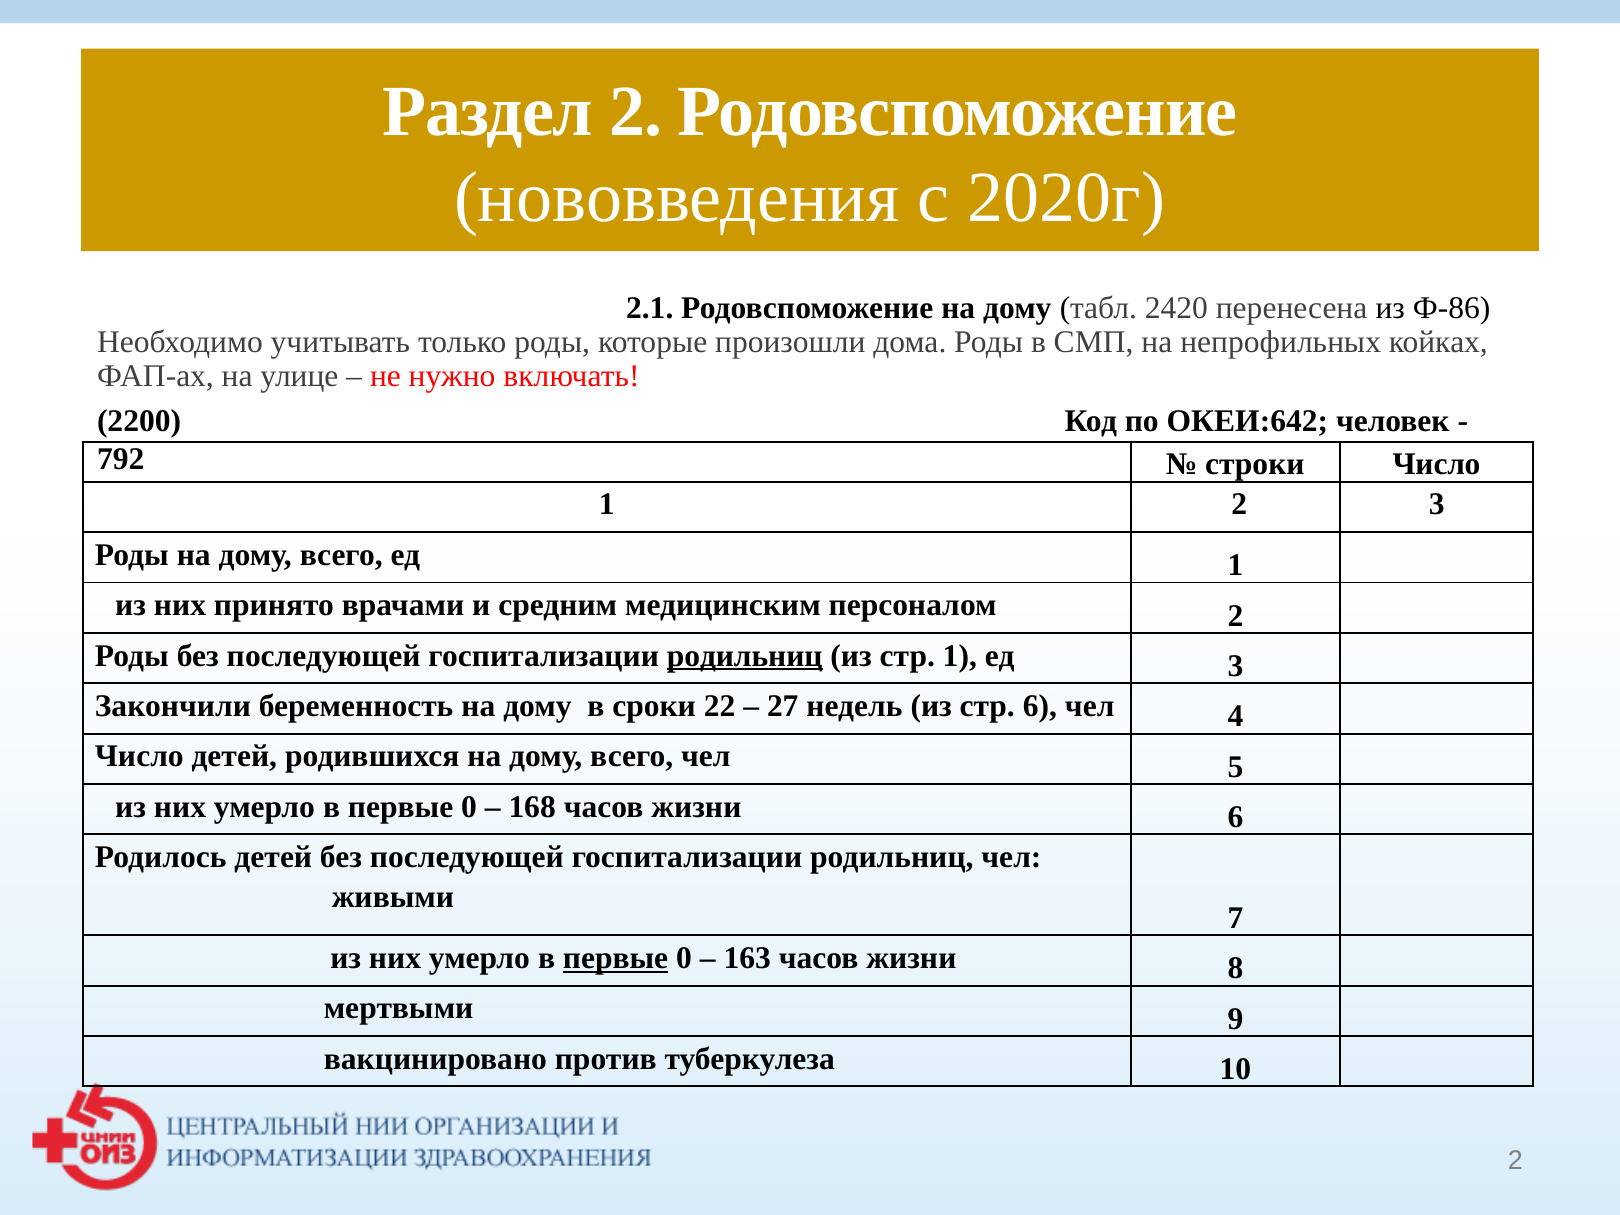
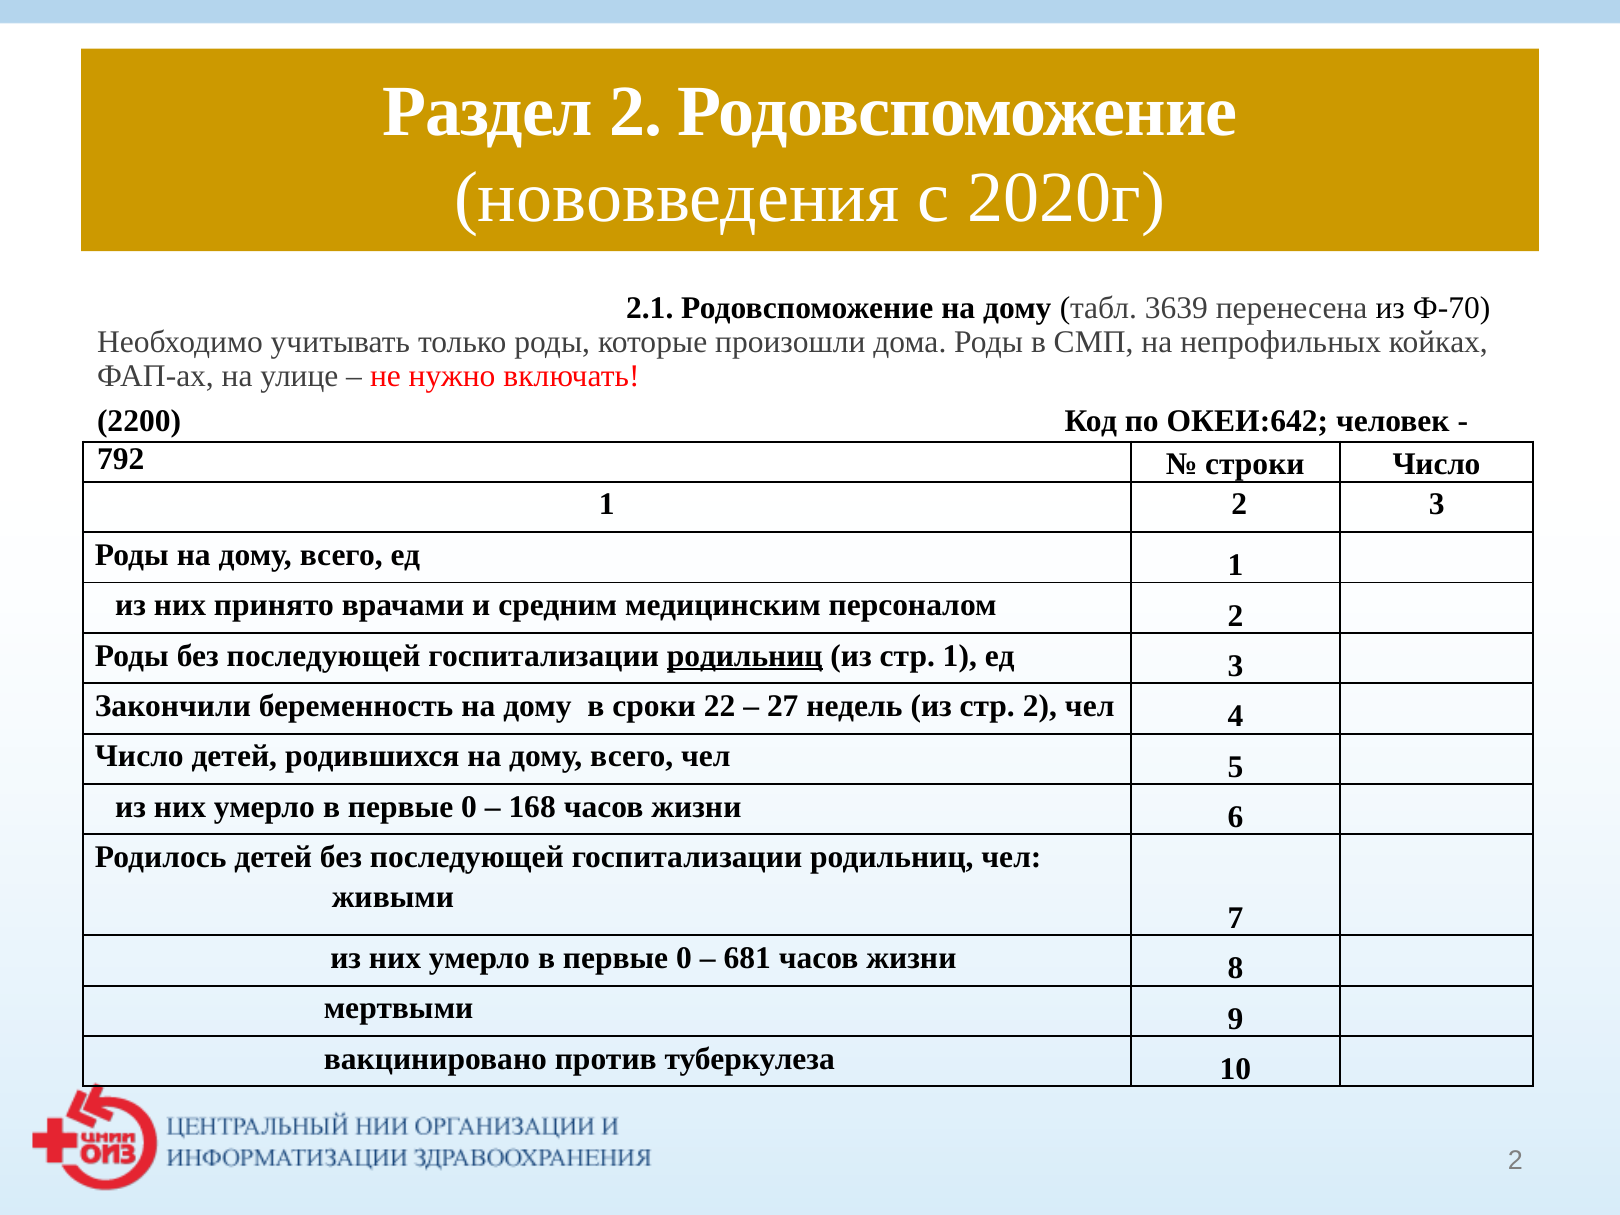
2420: 2420 -> 3639
Ф-86: Ф-86 -> Ф-70
стр 6: 6 -> 2
первые at (616, 958) underline: present -> none
163: 163 -> 681
